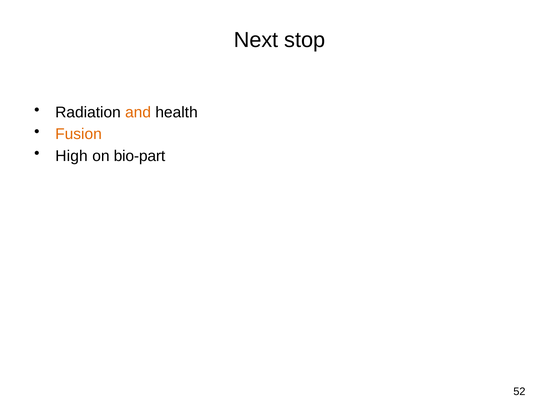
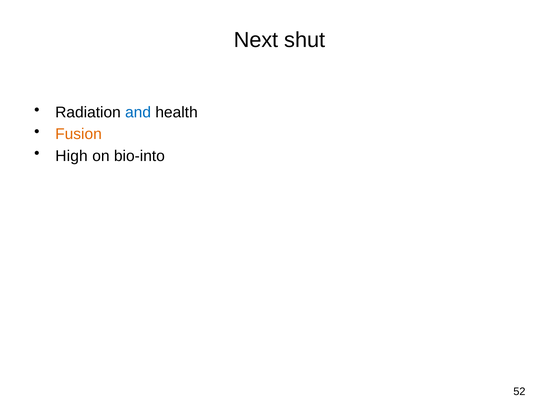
stop: stop -> shut
and colour: orange -> blue
bio-part: bio-part -> bio-into
